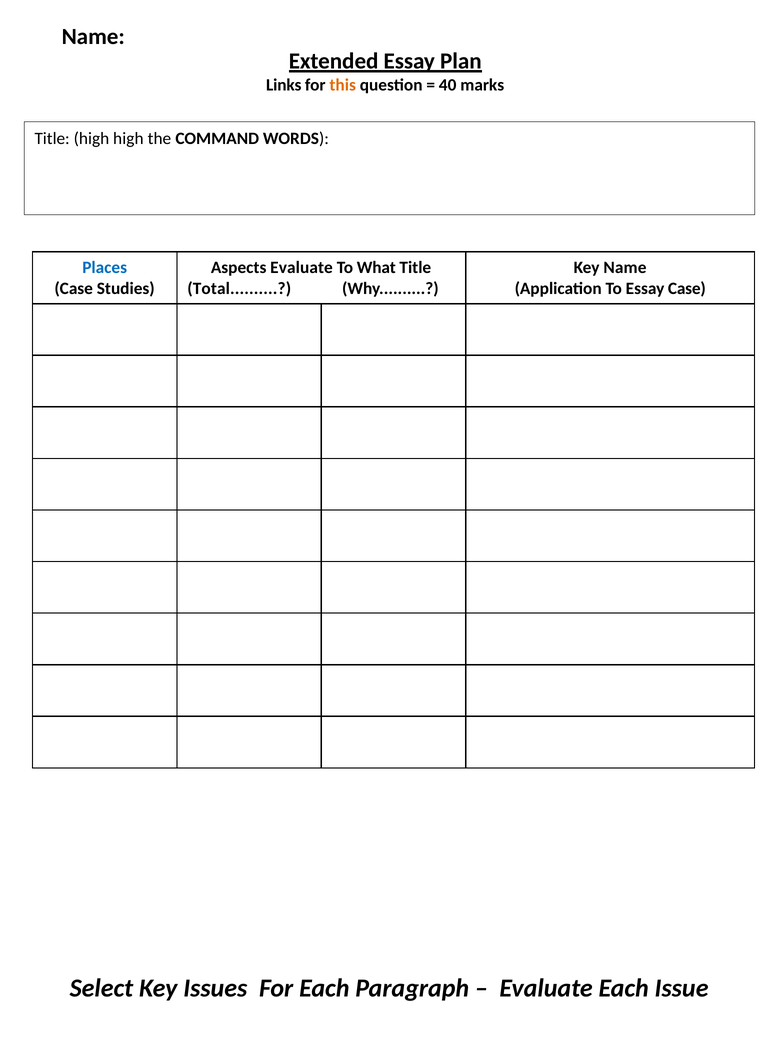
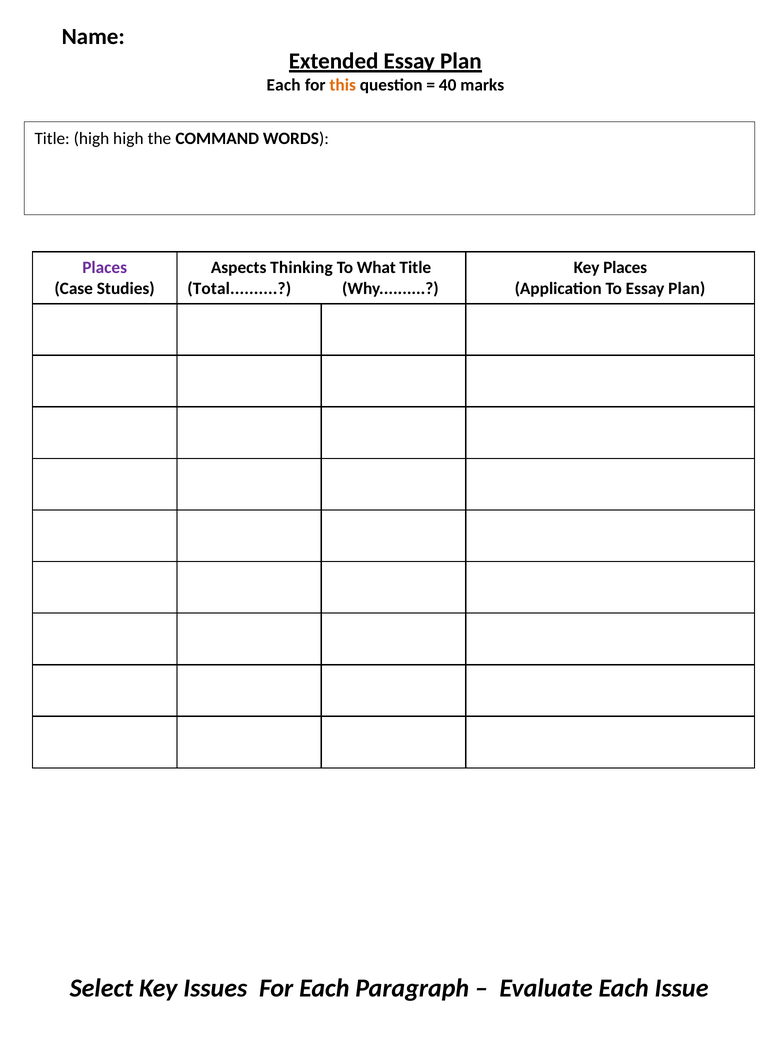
Links at (284, 85): Links -> Each
Places at (105, 267) colour: blue -> purple
Aspects Evaluate: Evaluate -> Thinking
Key Name: Name -> Places
To Essay Case: Case -> Plan
